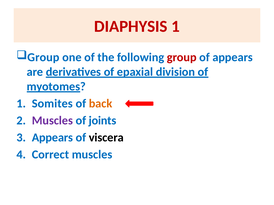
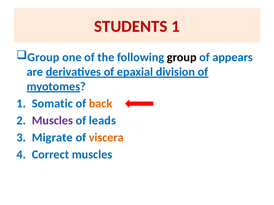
DIAPHYSIS: DIAPHYSIS -> STUDENTS
group at (182, 57) colour: red -> black
Somites: Somites -> Somatic
joints: joints -> leads
Appears at (52, 138): Appears -> Migrate
viscera colour: black -> orange
